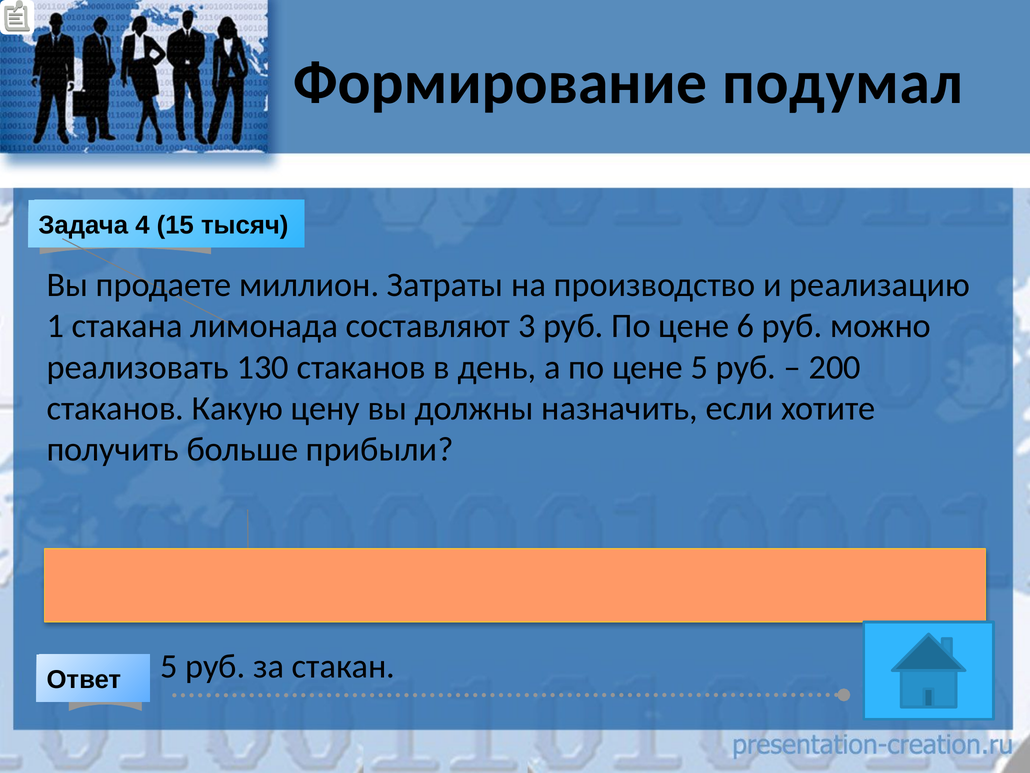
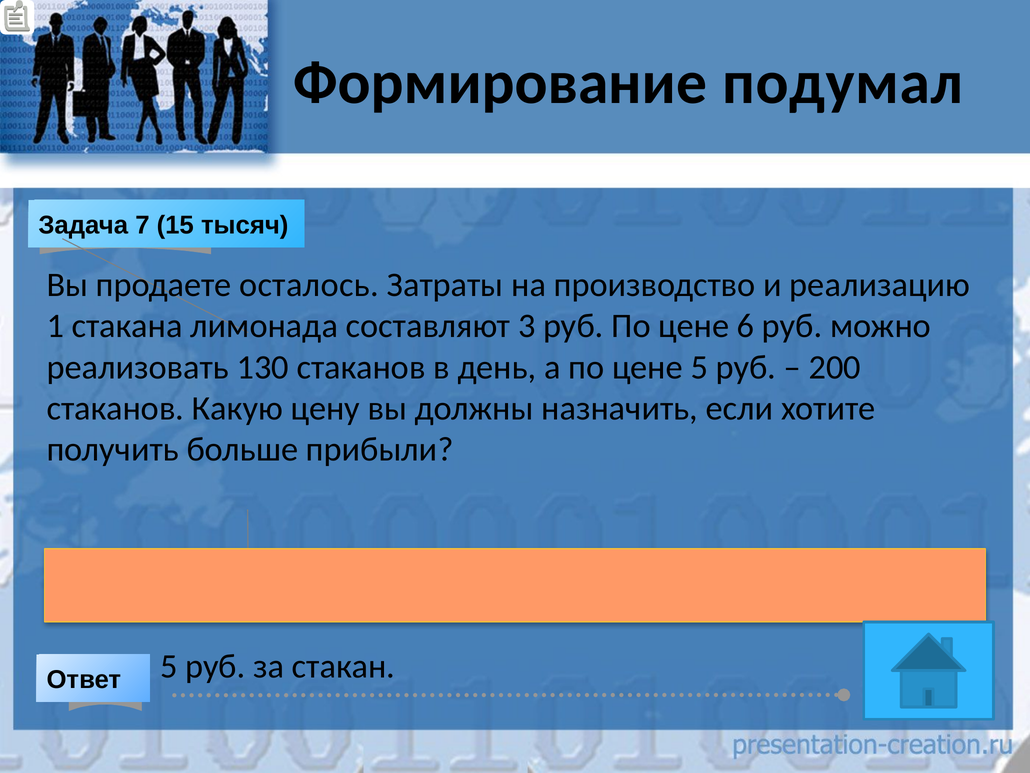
4: 4 -> 7
миллион: миллион -> осталось
